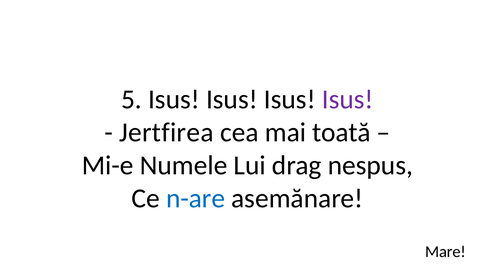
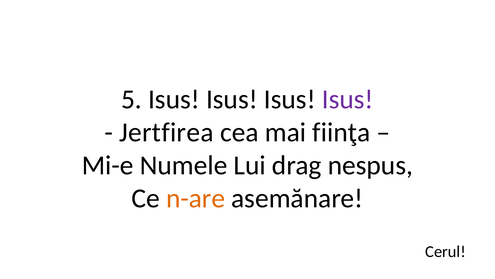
toată: toată -> fiinţa
n-are colour: blue -> orange
Mare: Mare -> Cerul
